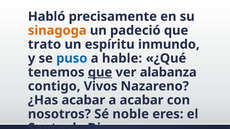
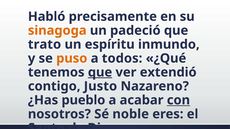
puso colour: blue -> orange
hable: hable -> todos
alabanza: alabanza -> extendió
Vivos: Vivos -> Justo
¿Has acabar: acabar -> pueblo
con underline: none -> present
